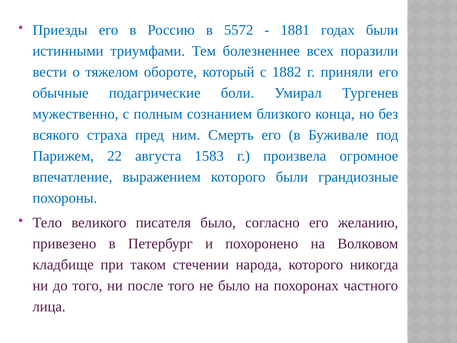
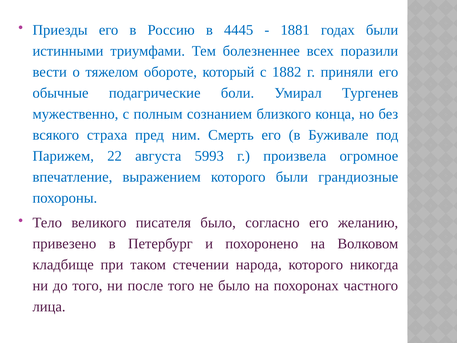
5572: 5572 -> 4445
1583: 1583 -> 5993
